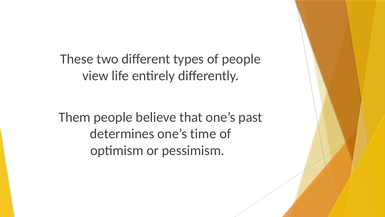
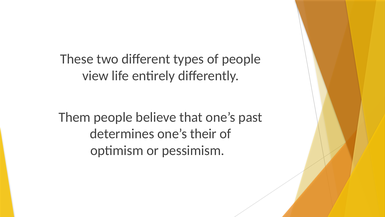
time: time -> their
